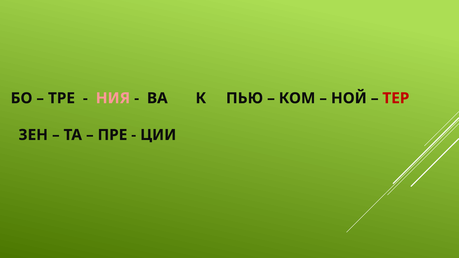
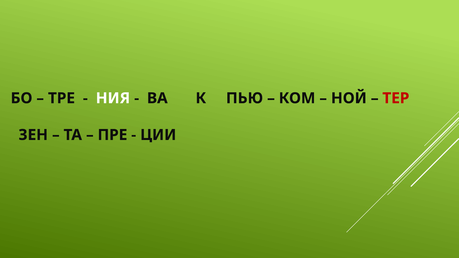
НИЯ colour: pink -> white
